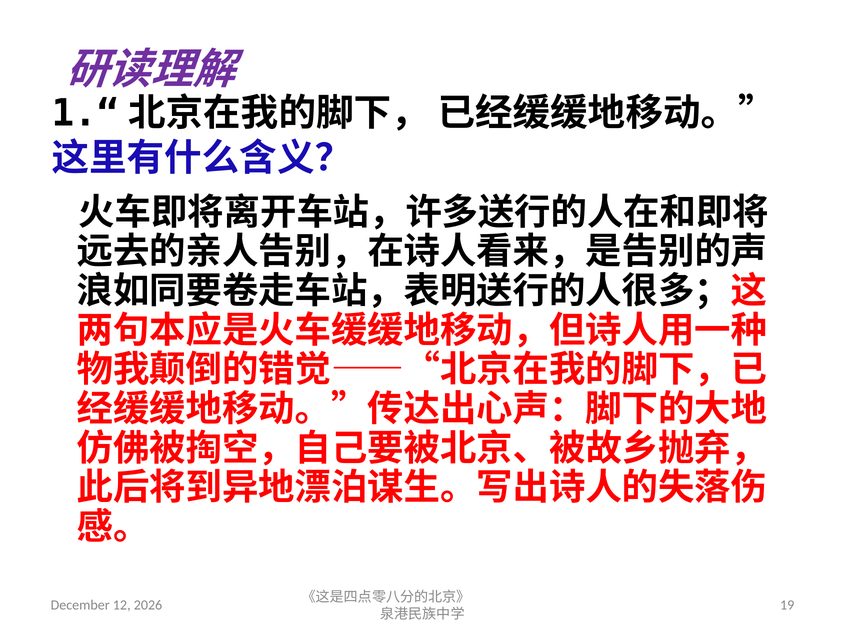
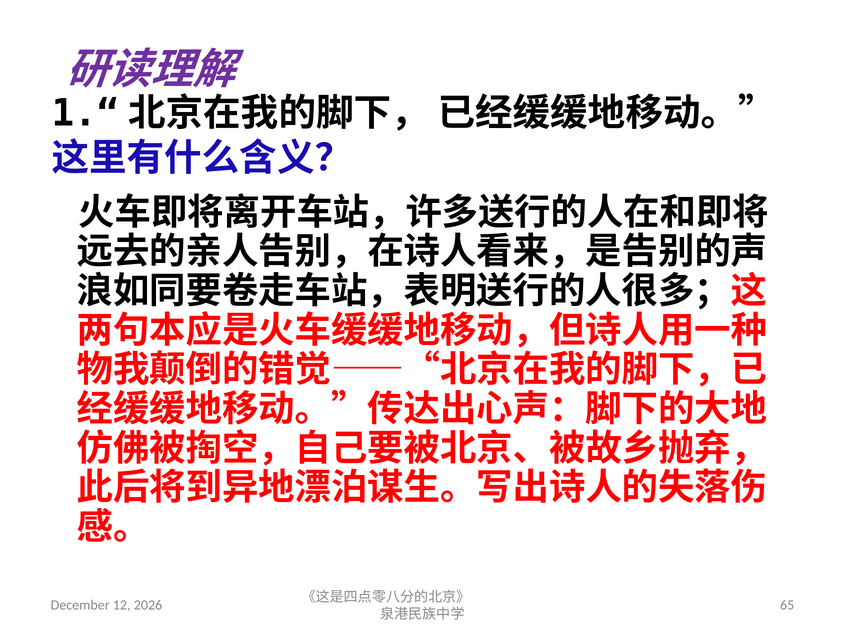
19: 19 -> 65
